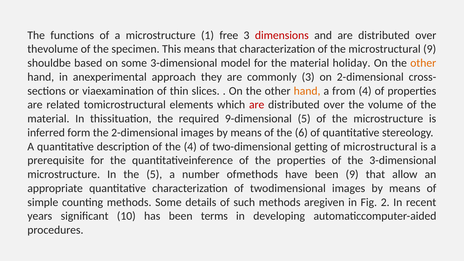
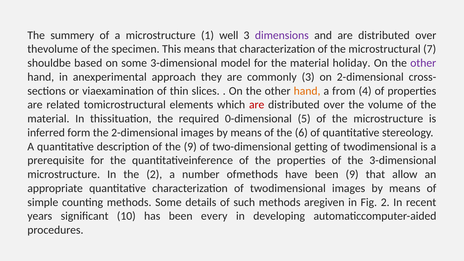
functions: functions -> summery
free: free -> well
dimensions colour: red -> purple
microstructural 9: 9 -> 7
other at (423, 63) colour: orange -> purple
9-dimensional: 9-dimensional -> 0-dimensional
the 4: 4 -> 9
microstructural at (380, 147): microstructural -> twodimensional
the 5: 5 -> 2
terms: terms -> every
